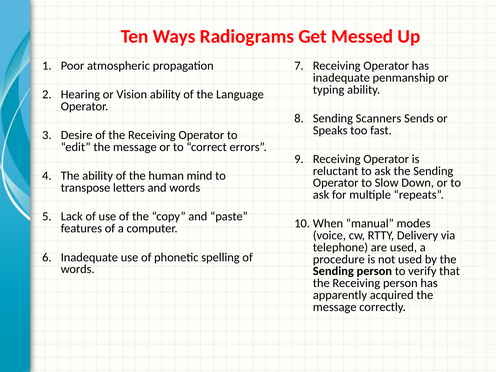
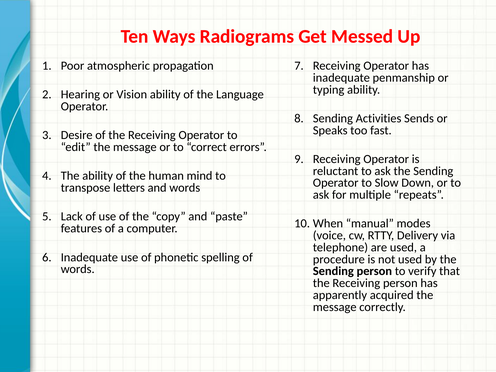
Scanners: Scanners -> Activities
